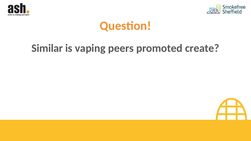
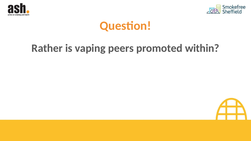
Similar: Similar -> Rather
create: create -> within
